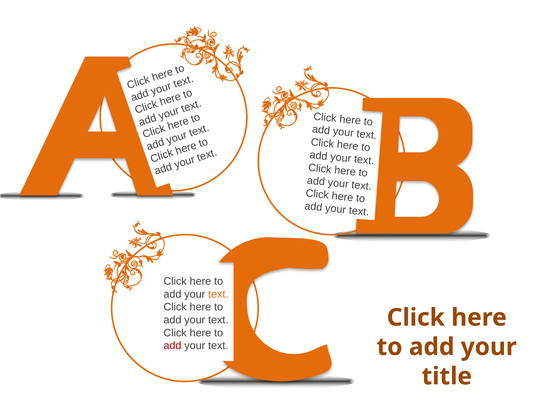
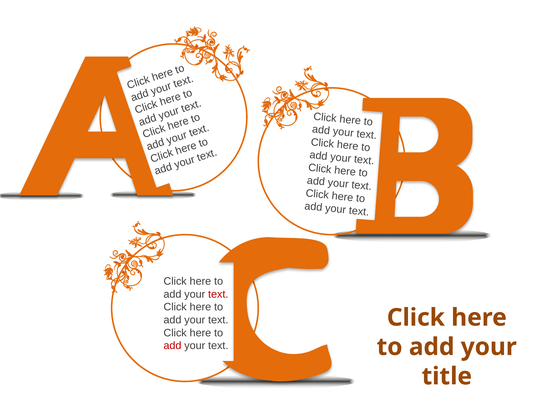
text at (218, 294) colour: orange -> red
